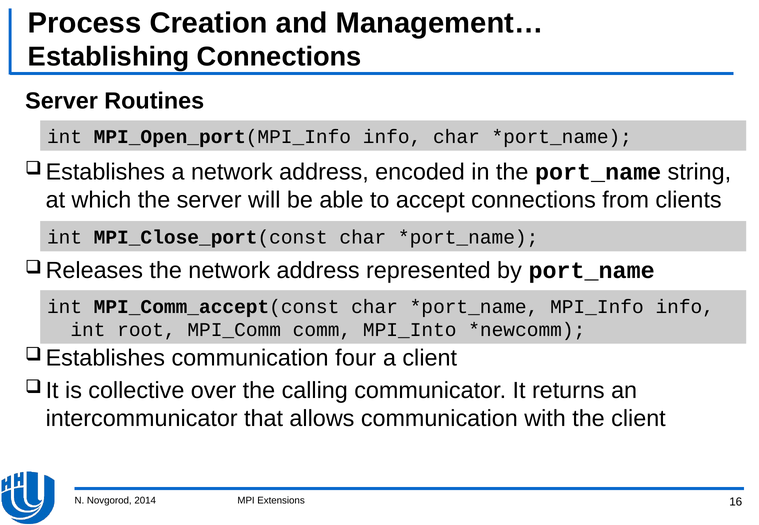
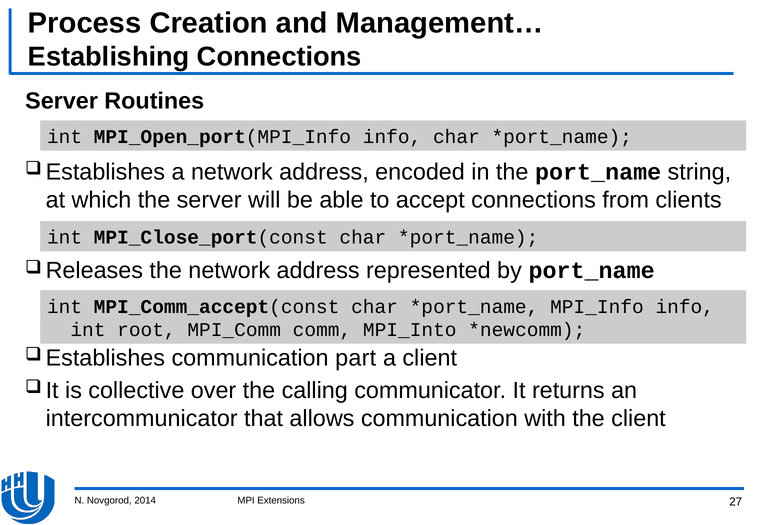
four: four -> part
16: 16 -> 27
